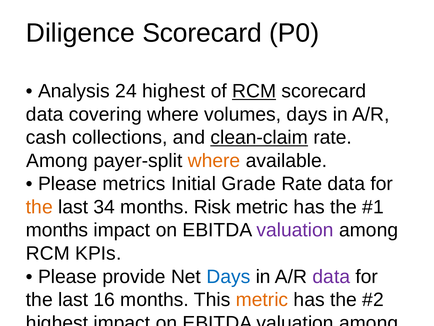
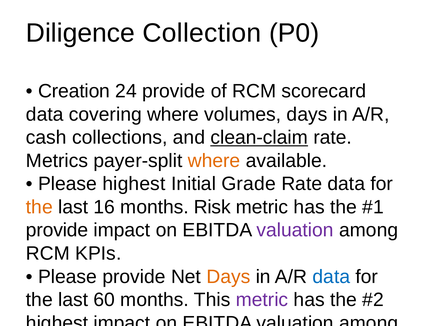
Diligence Scorecard: Scorecard -> Collection
Analysis: Analysis -> Creation
24 highest: highest -> provide
RCM at (254, 91) underline: present -> none
Among at (57, 160): Among -> Metrics
Please metrics: metrics -> highest
34: 34 -> 16
months at (57, 230): months -> provide
Days at (228, 276) colour: blue -> orange
data at (331, 276) colour: purple -> blue
16: 16 -> 60
metric at (262, 299) colour: orange -> purple
